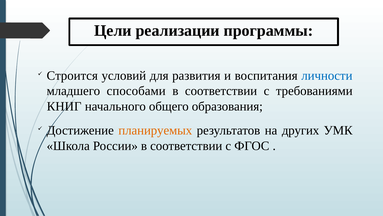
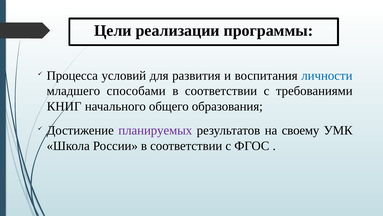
Строится: Строится -> Процесса
планируемых colour: orange -> purple
других: других -> своему
